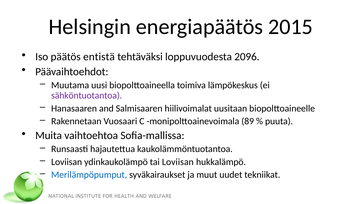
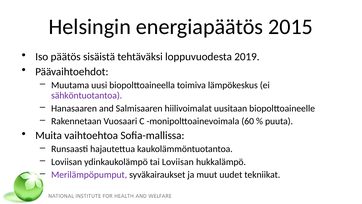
entistä: entistä -> sisäistä
2096: 2096 -> 2019
89: 89 -> 60
Merilämpöpumput colour: blue -> purple
